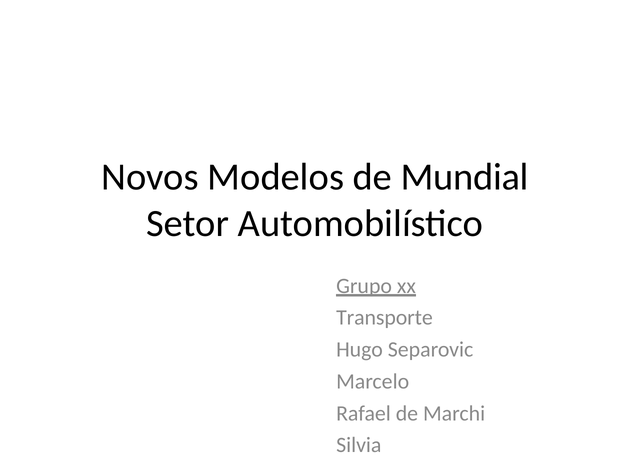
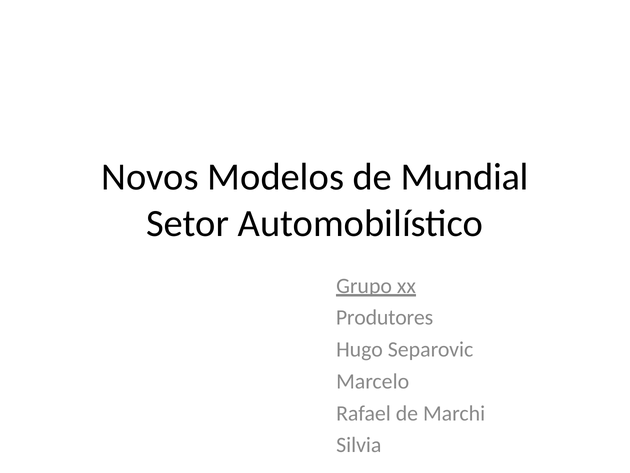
Transporte: Transporte -> Produtores
